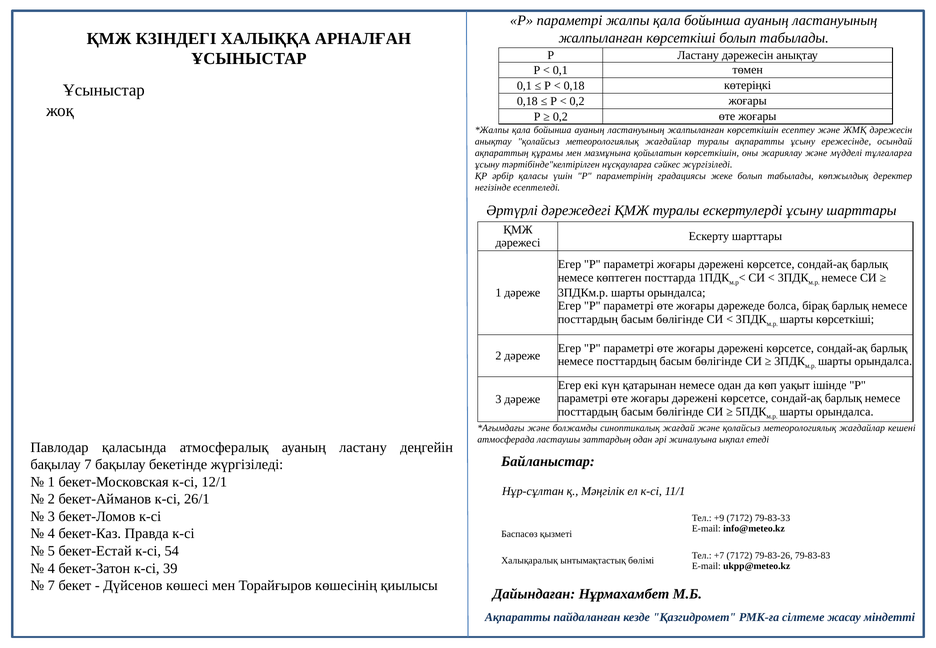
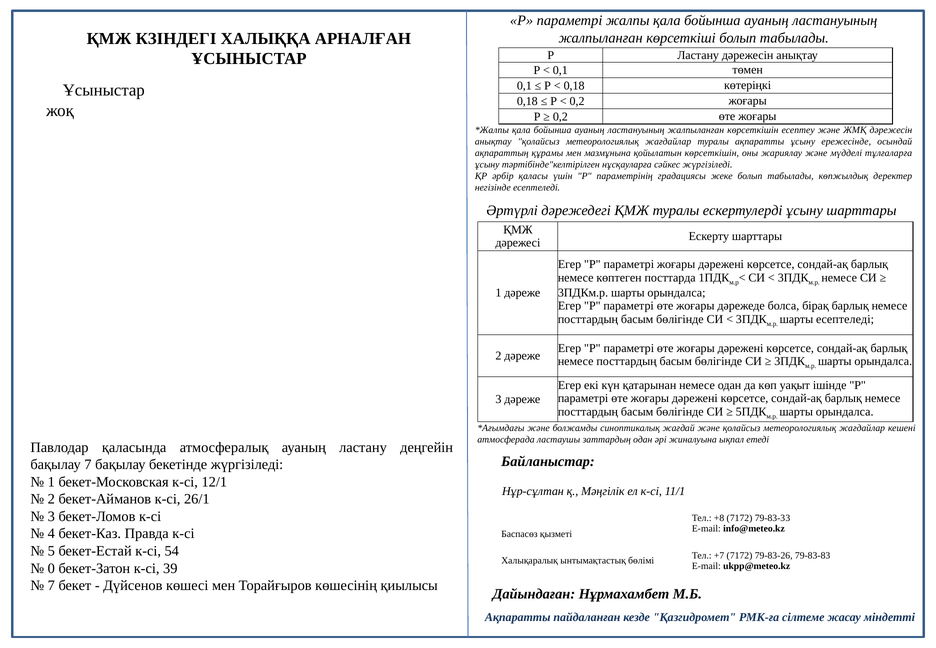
шарты көрсеткіші: көрсеткіші -> есептеледі
+9: +9 -> +8
4 at (51, 568): 4 -> 0
